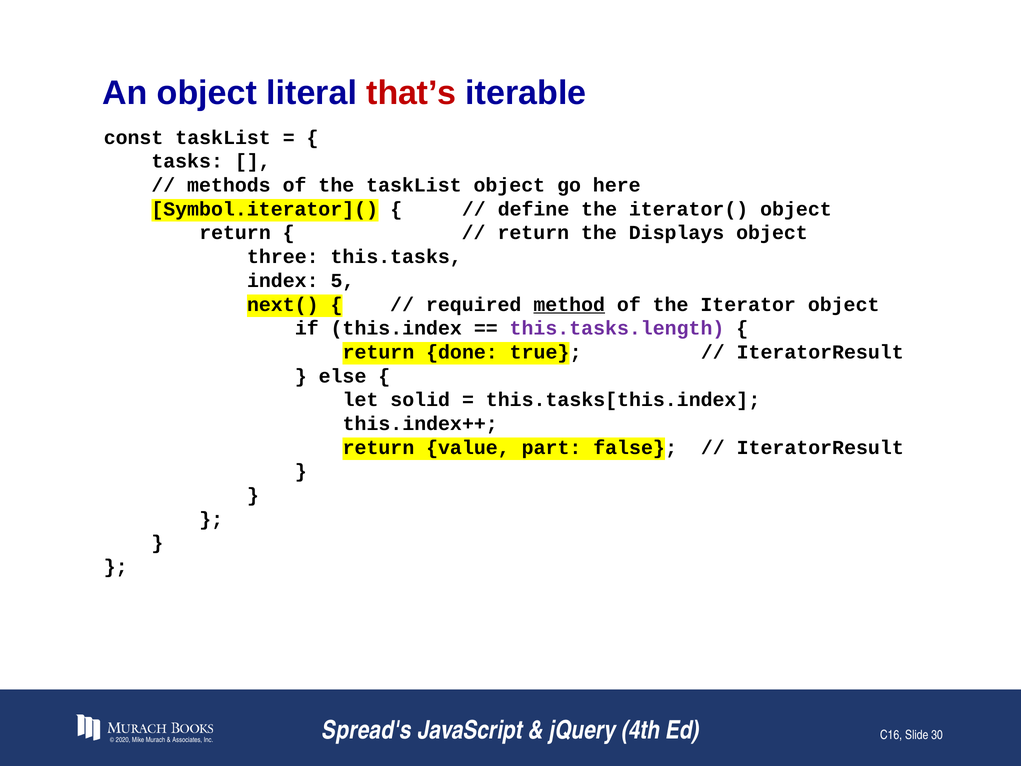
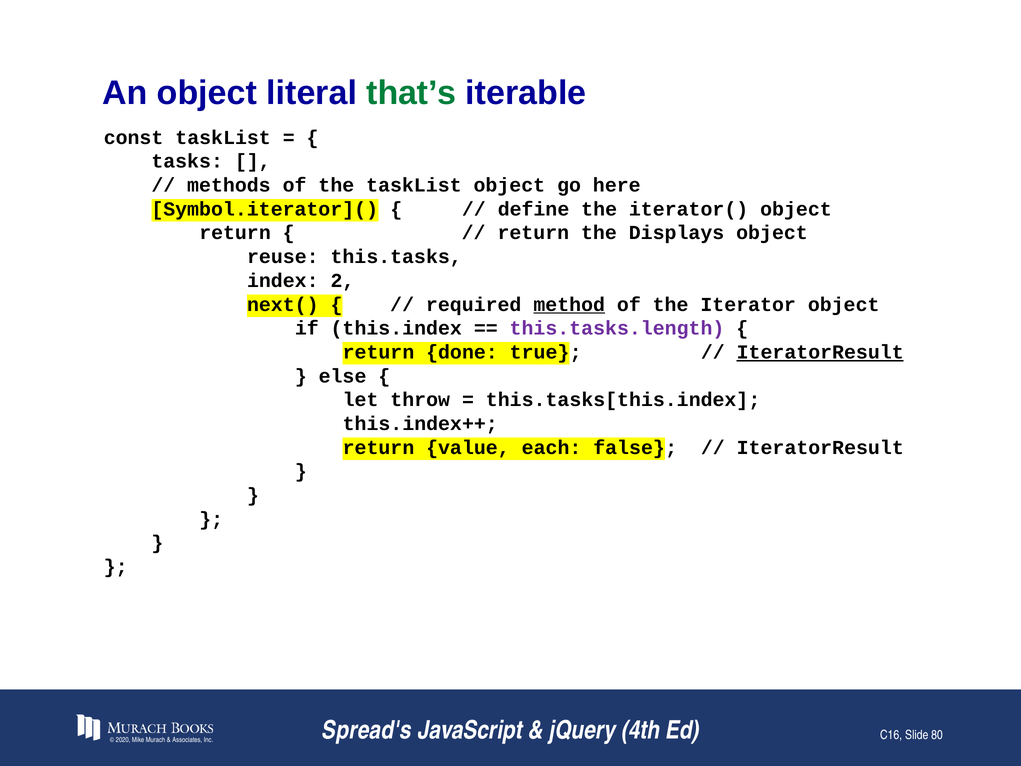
that’s colour: red -> green
three: three -> reuse
5: 5 -> 2
IteratorResult at (820, 352) underline: none -> present
solid: solid -> throw
part: part -> each
30: 30 -> 80
